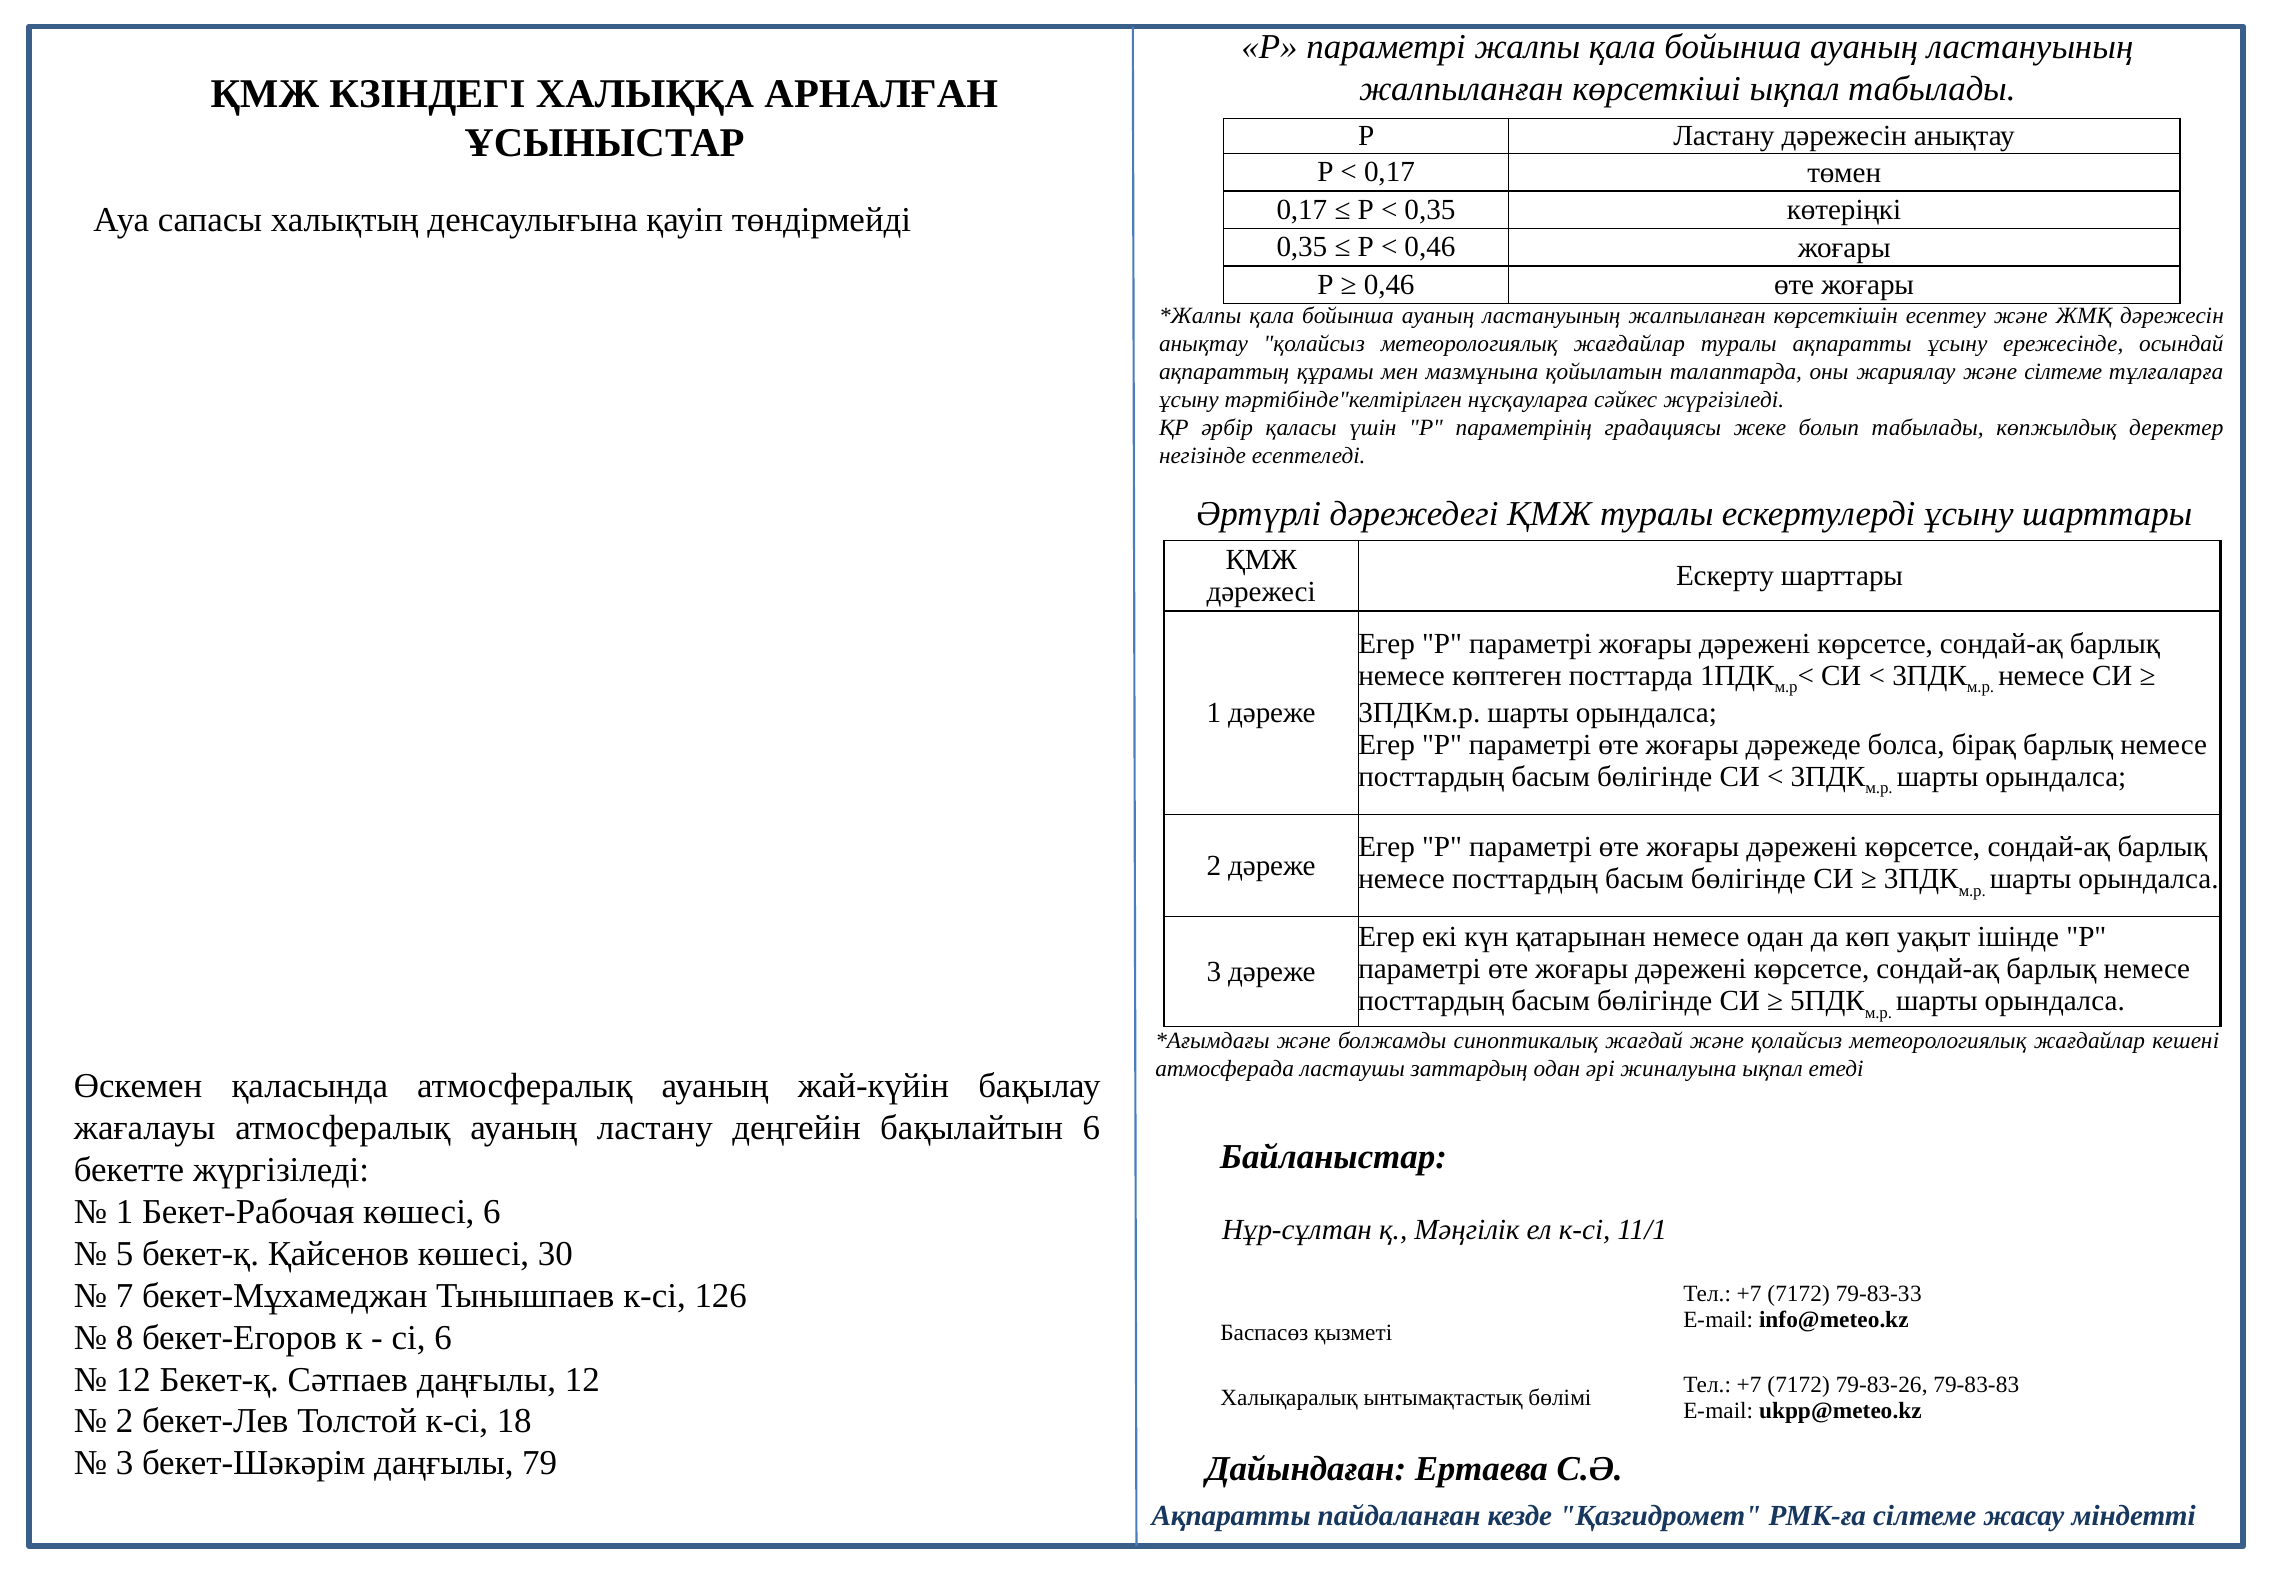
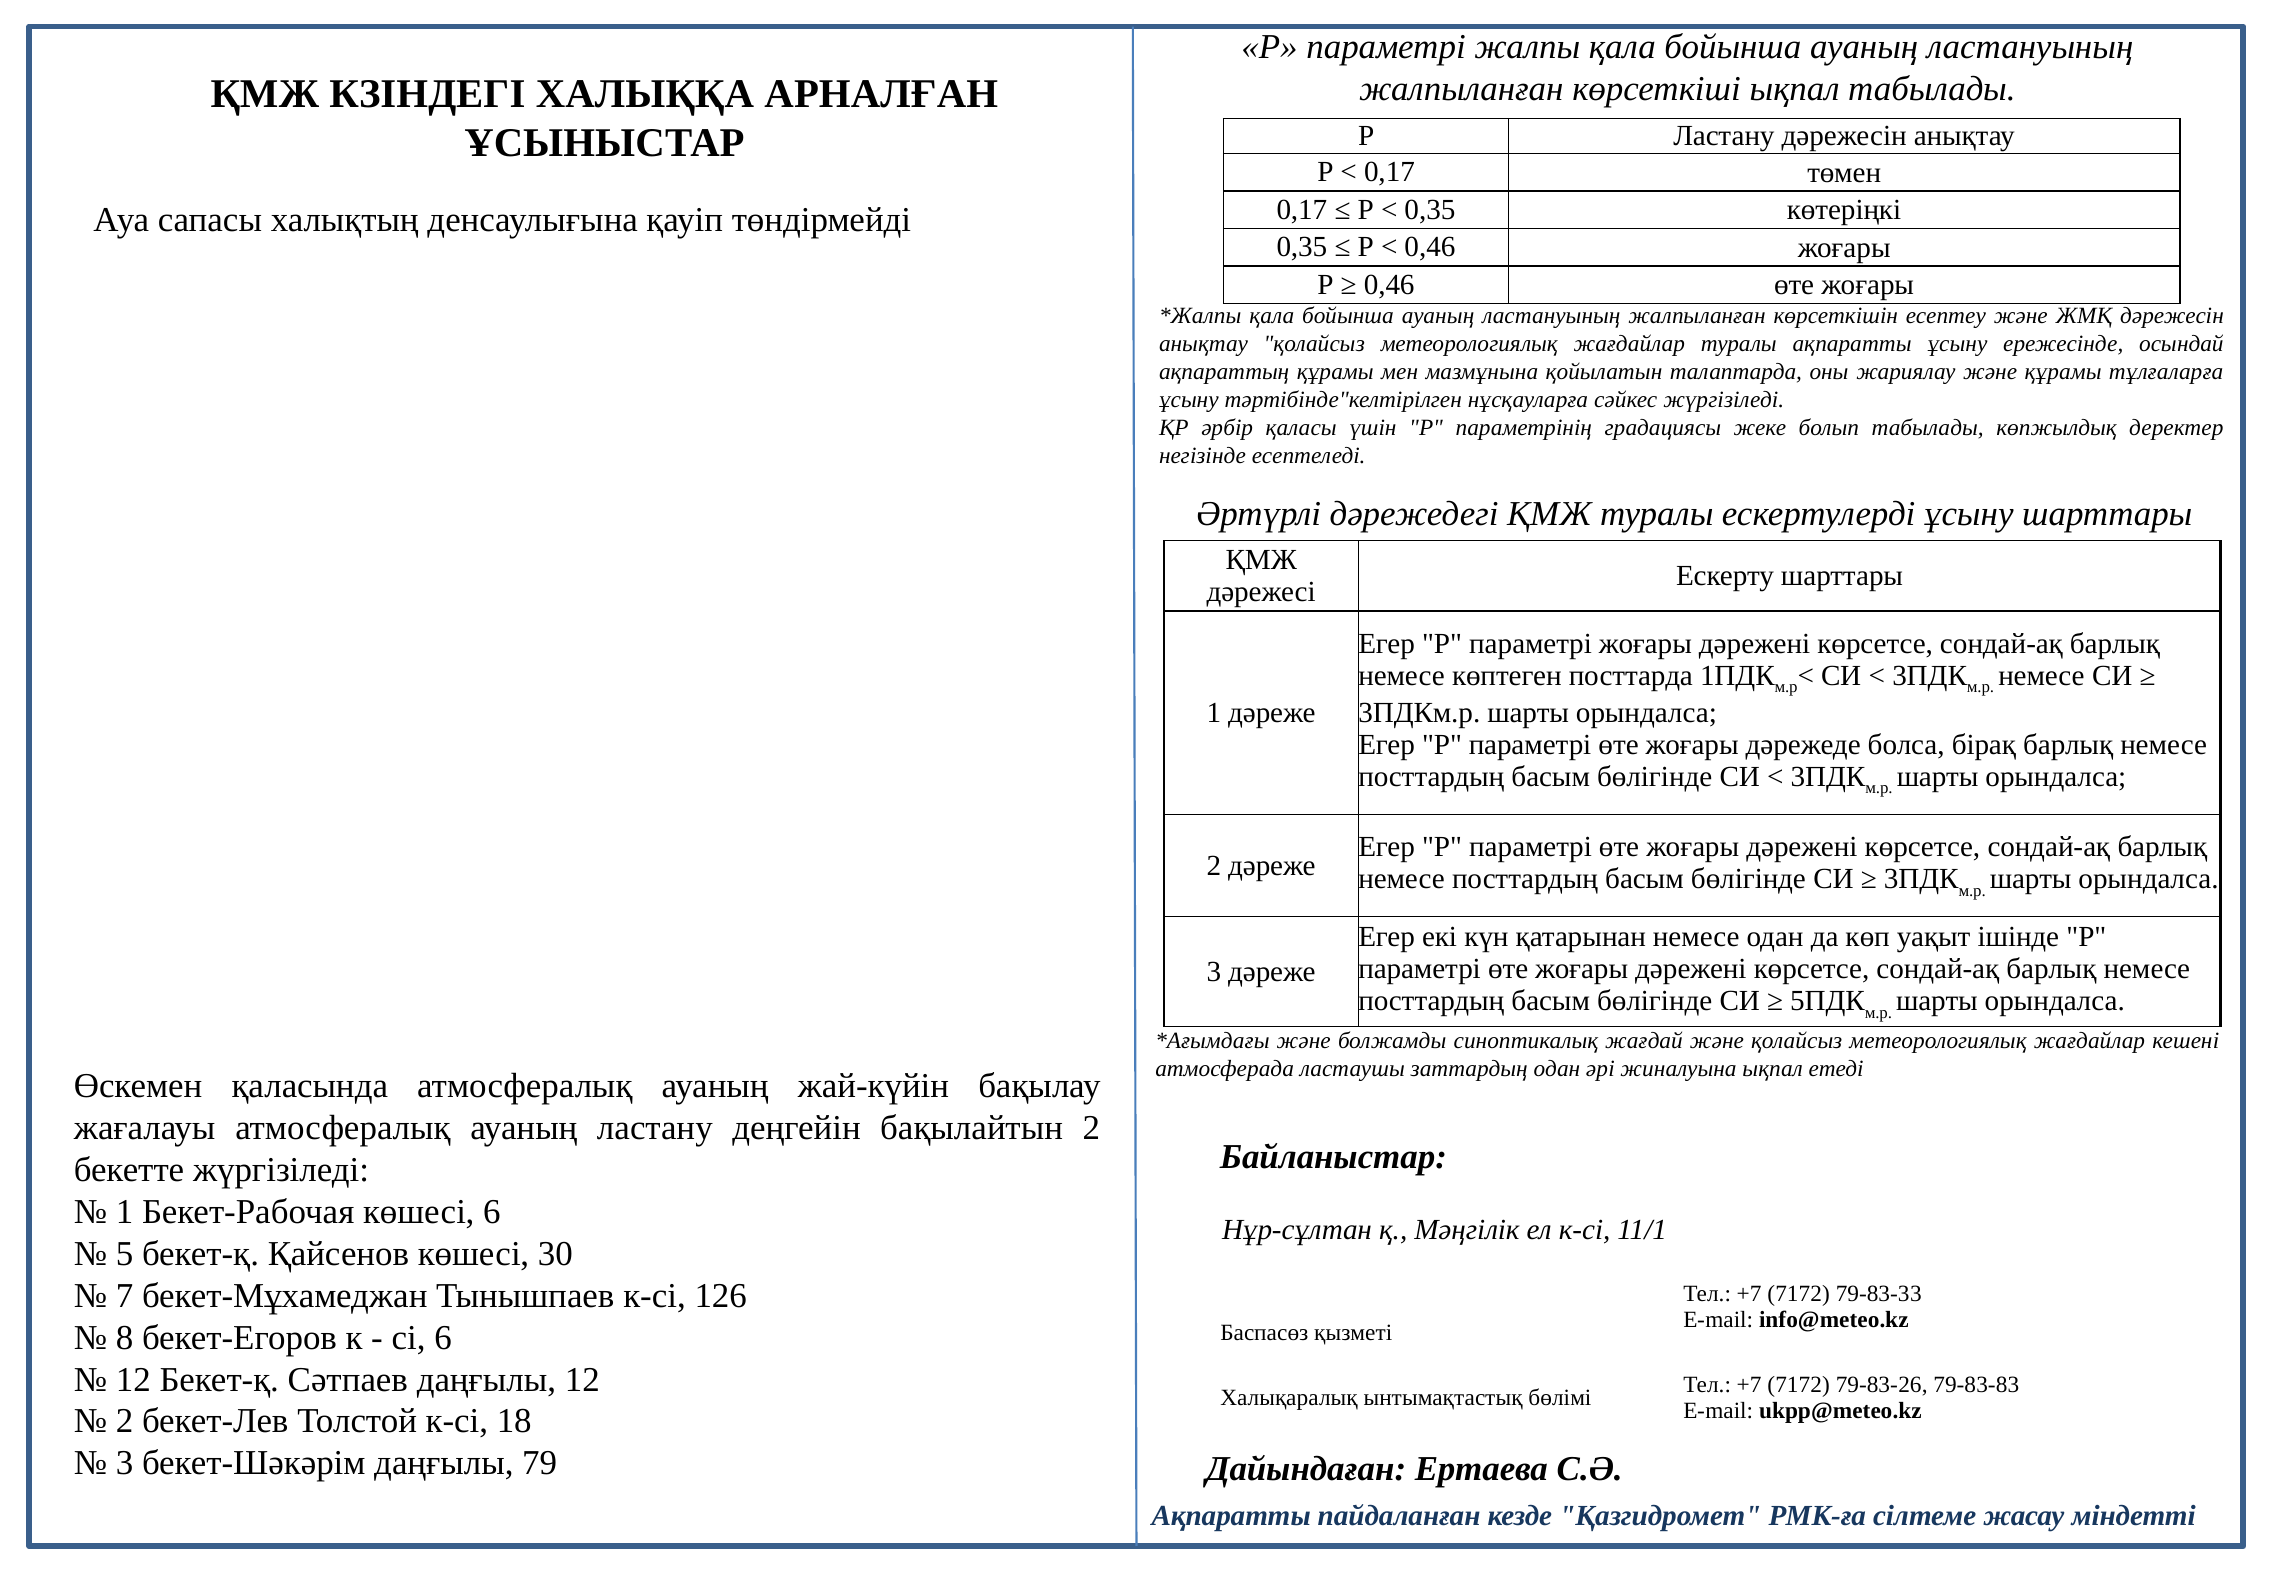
және сілтеме: сілтеме -> құрамы
бақылайтын 6: 6 -> 2
